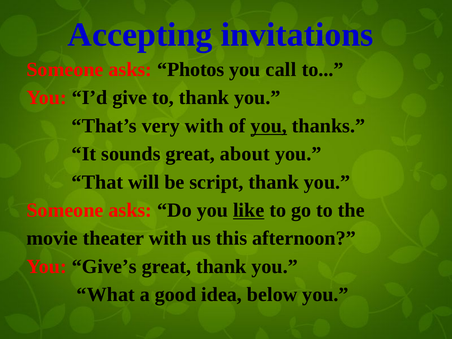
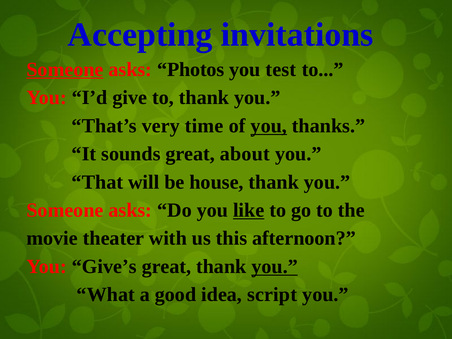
Someone at (65, 70) underline: none -> present
call: call -> test
very with: with -> time
script: script -> house
you at (275, 266) underline: none -> present
below: below -> script
